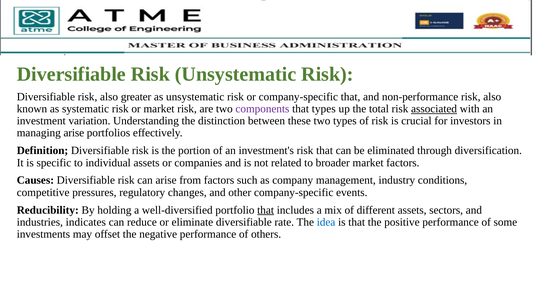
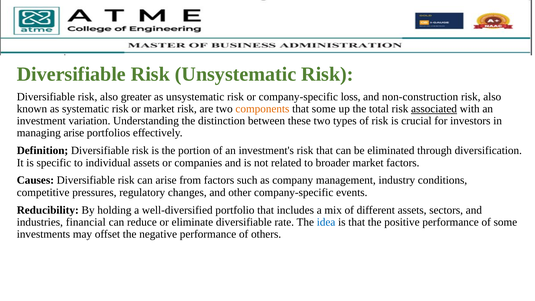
company-specific that: that -> loss
non-performance: non-performance -> non-construction
components colour: purple -> orange
that types: types -> some
that at (266, 210) underline: present -> none
indicates: indicates -> financial
